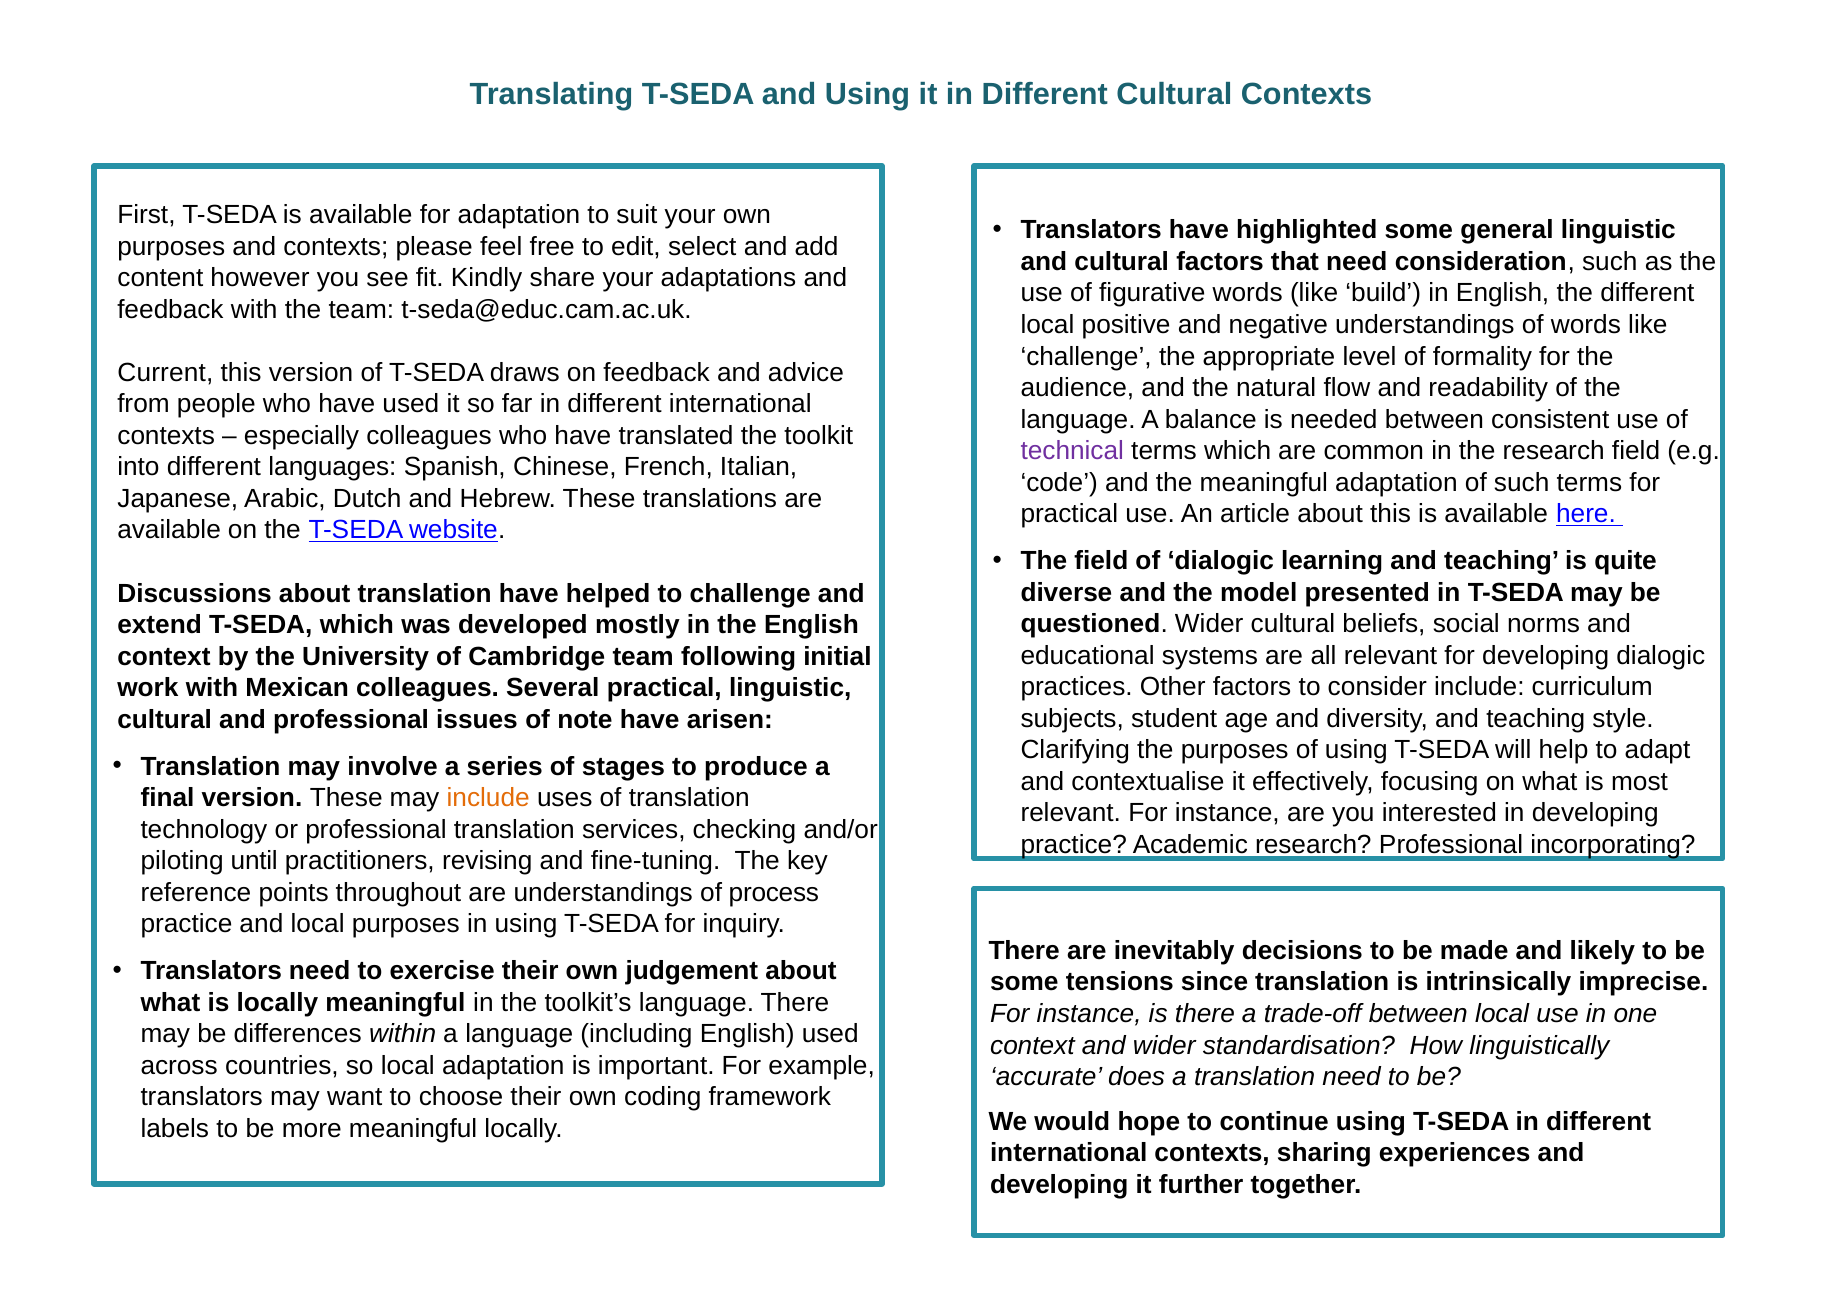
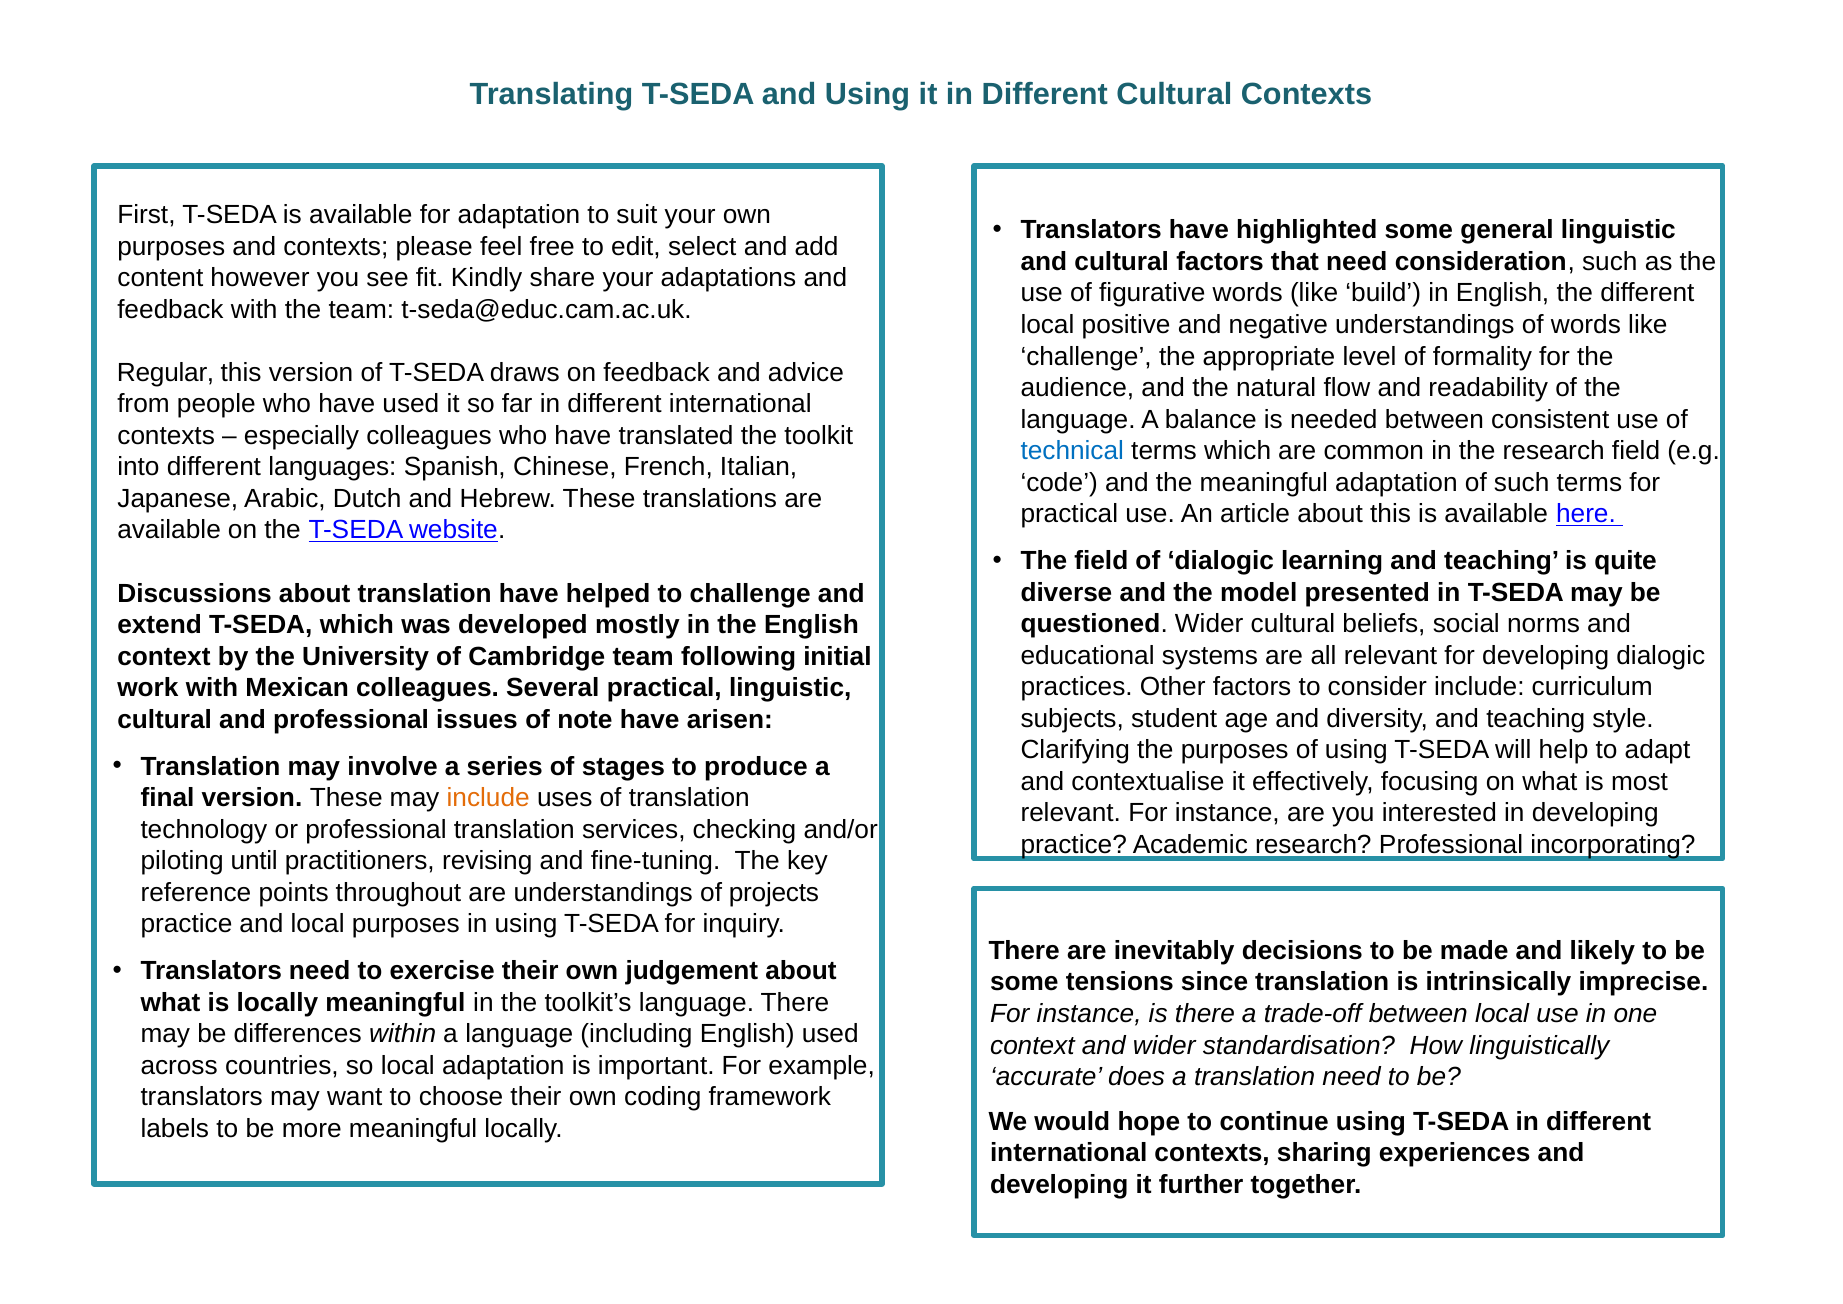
Current: Current -> Regular
technical colour: purple -> blue
process: process -> projects
